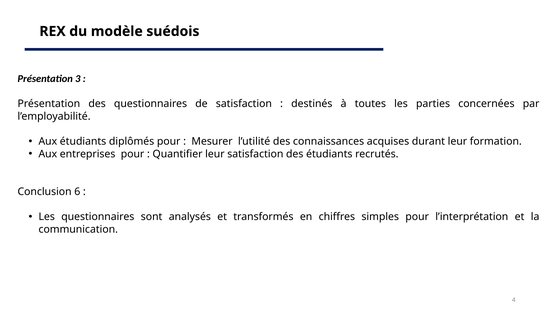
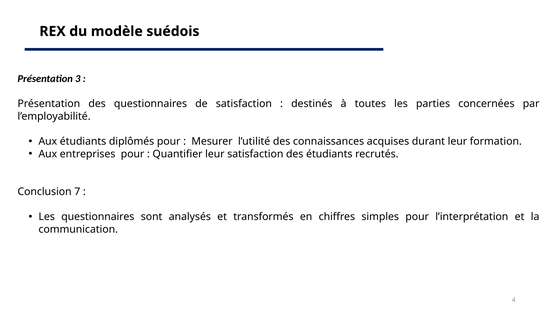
6: 6 -> 7
